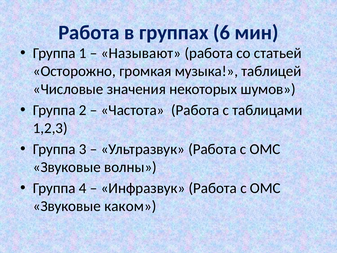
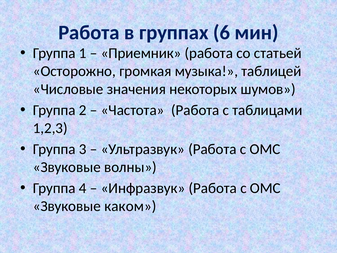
Называют: Называют -> Приемник
